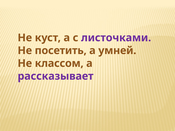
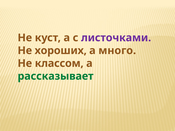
посетить: посетить -> хороших
умней: умней -> много
рассказывает colour: purple -> green
